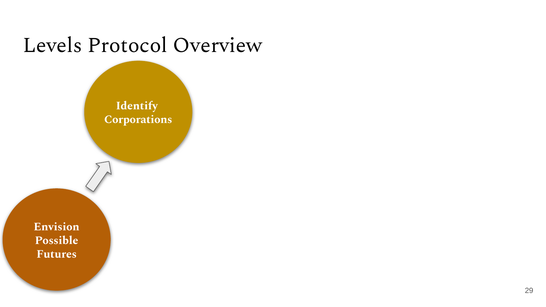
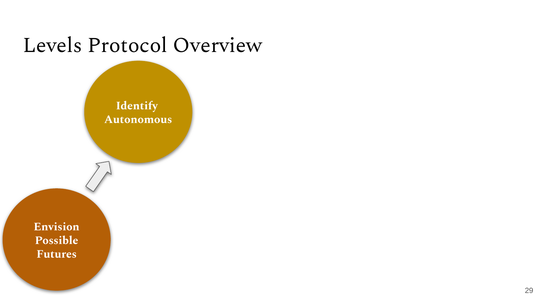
Corporations: Corporations -> Autonomous
